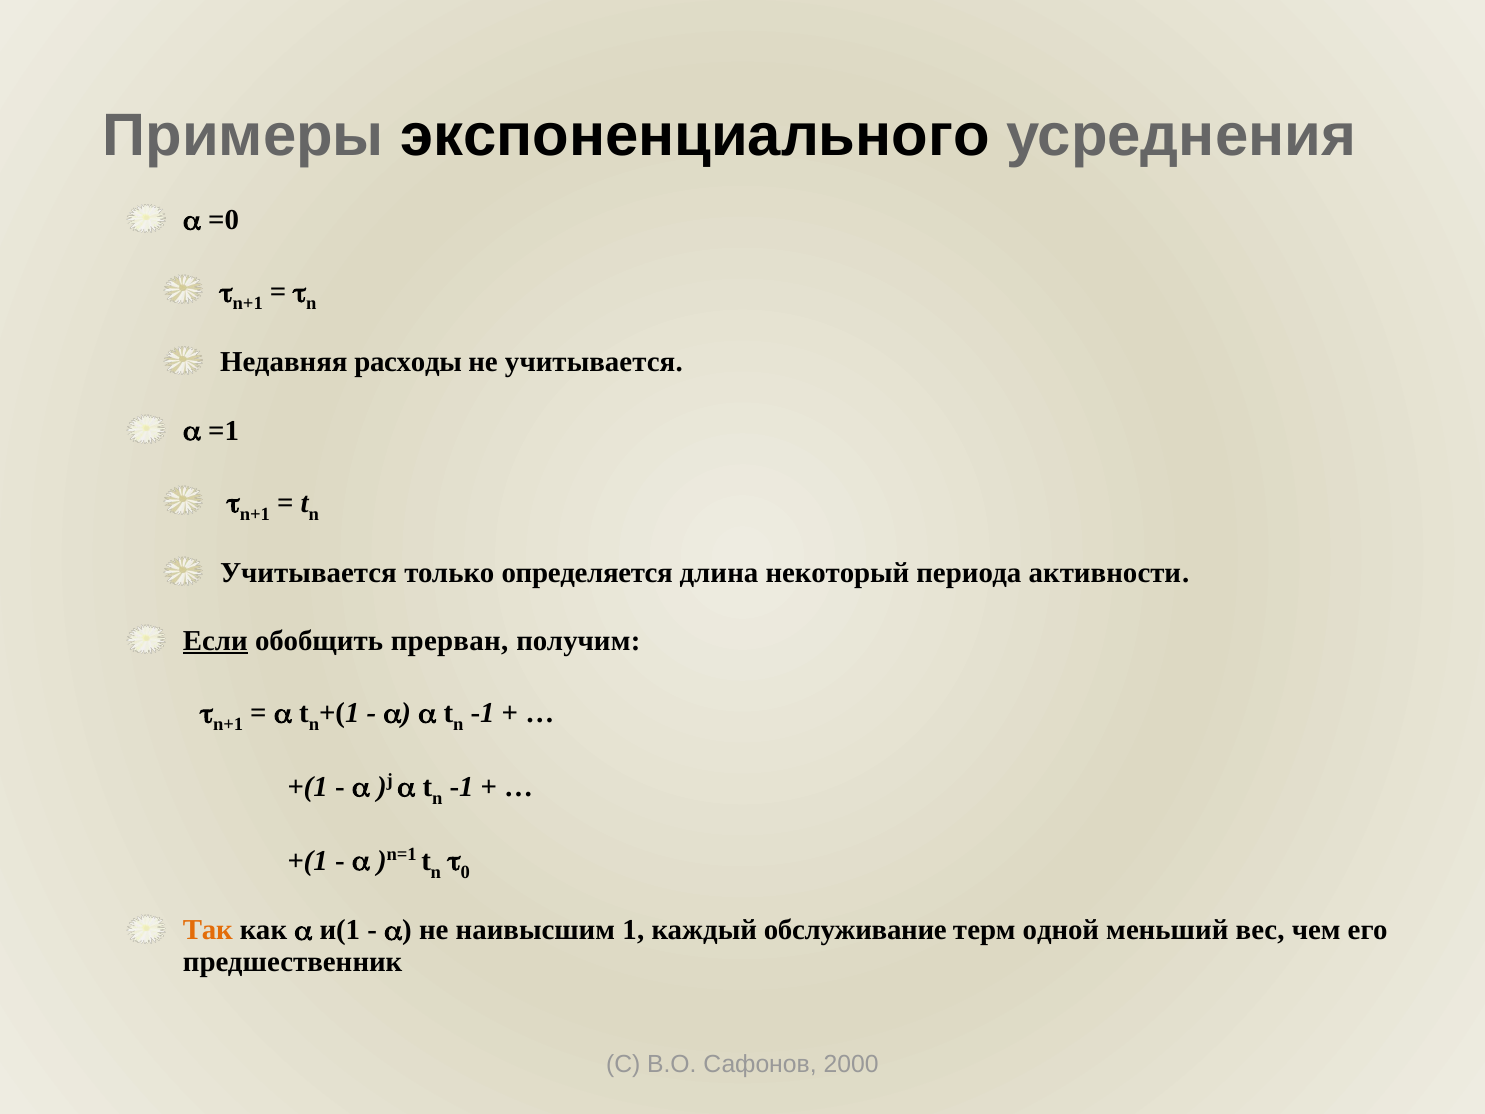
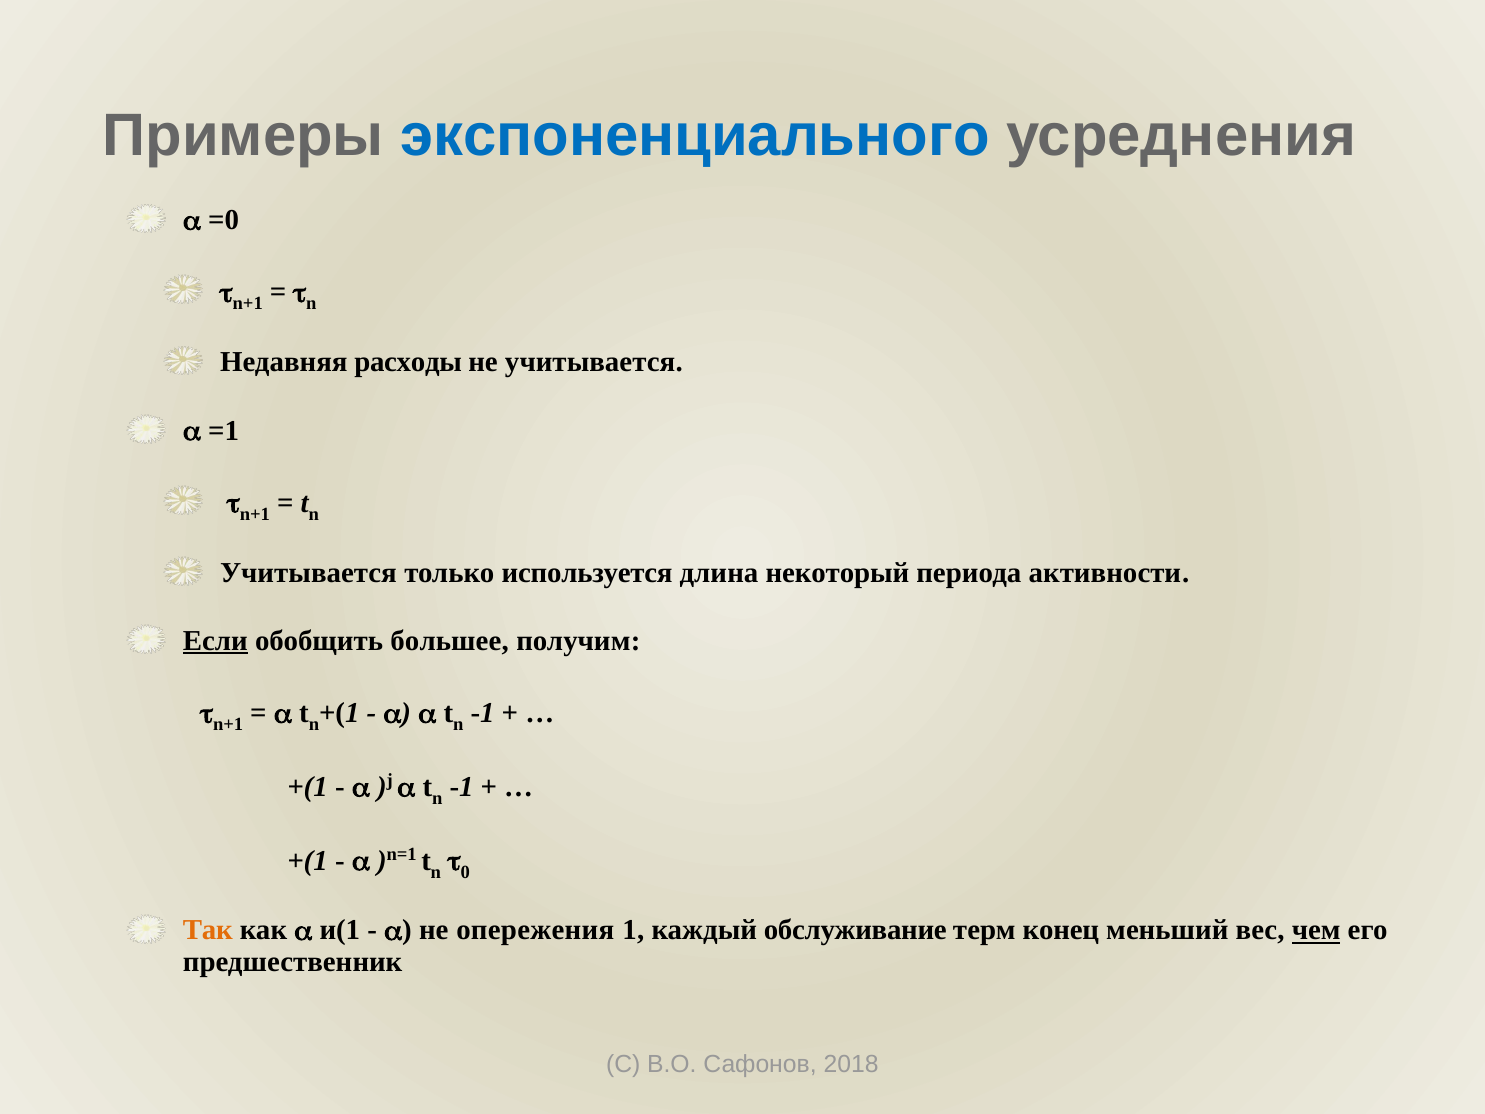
экспоненциального colour: black -> blue
определяется: определяется -> используется
прерван: прерван -> большее
наивысшим: наивысшим -> опережения
одной: одной -> конец
чем underline: none -> present
2000: 2000 -> 2018
